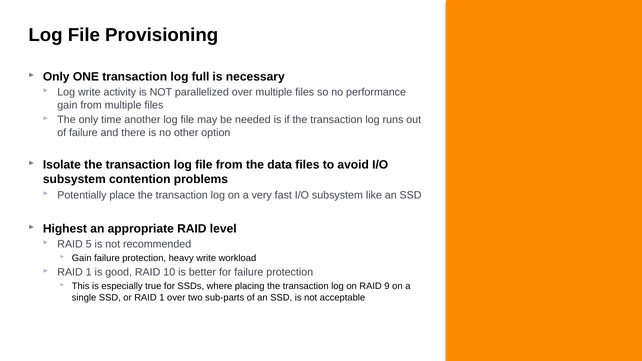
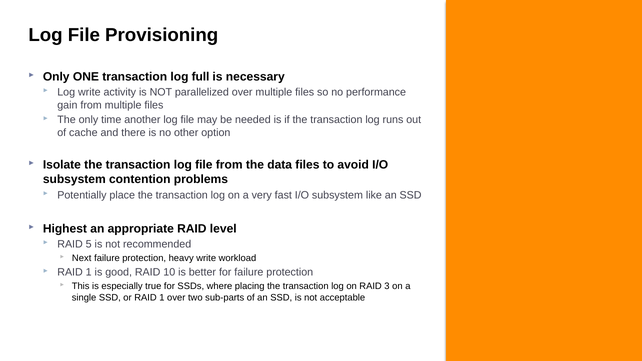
of failure: failure -> cache
Gain at (82, 258): Gain -> Next
9: 9 -> 3
